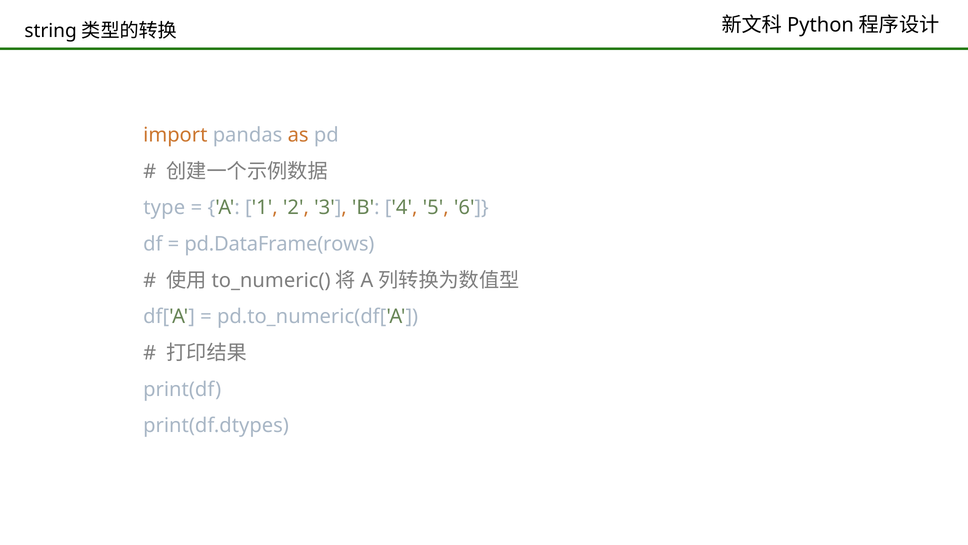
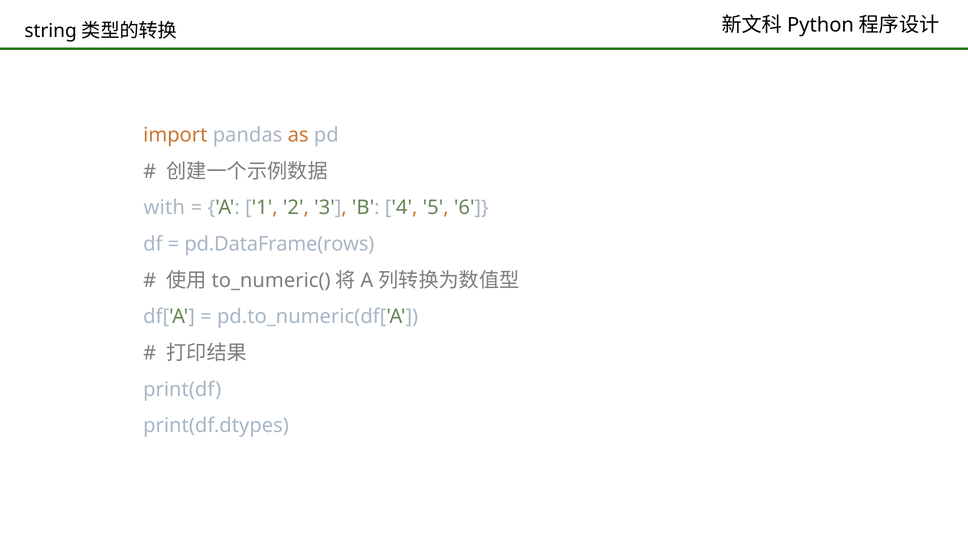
type: type -> with
